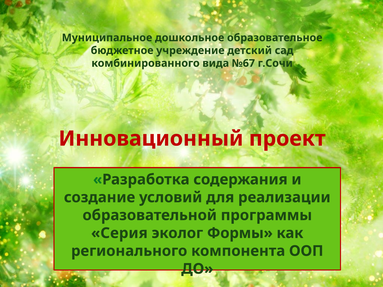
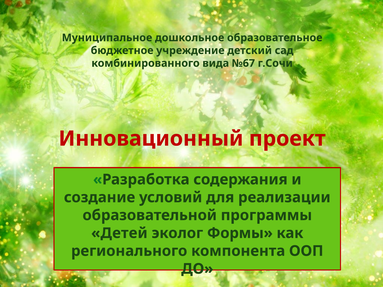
Серия: Серия -> Детей
